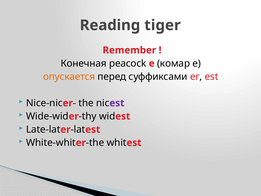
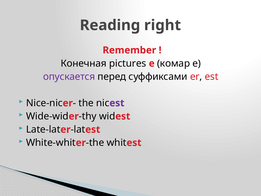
tiger: tiger -> right
peacock: peacock -> pictures
опускается colour: orange -> purple
